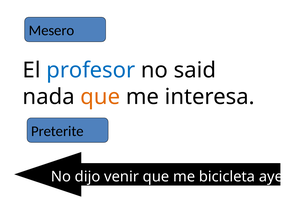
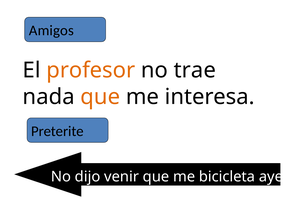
Mesero: Mesero -> Amigos
profesor colour: blue -> orange
said: said -> trae
